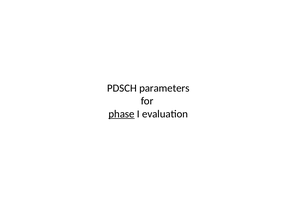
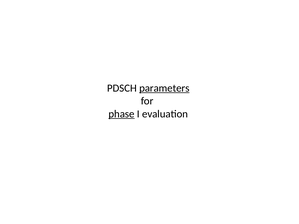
parameters underline: none -> present
